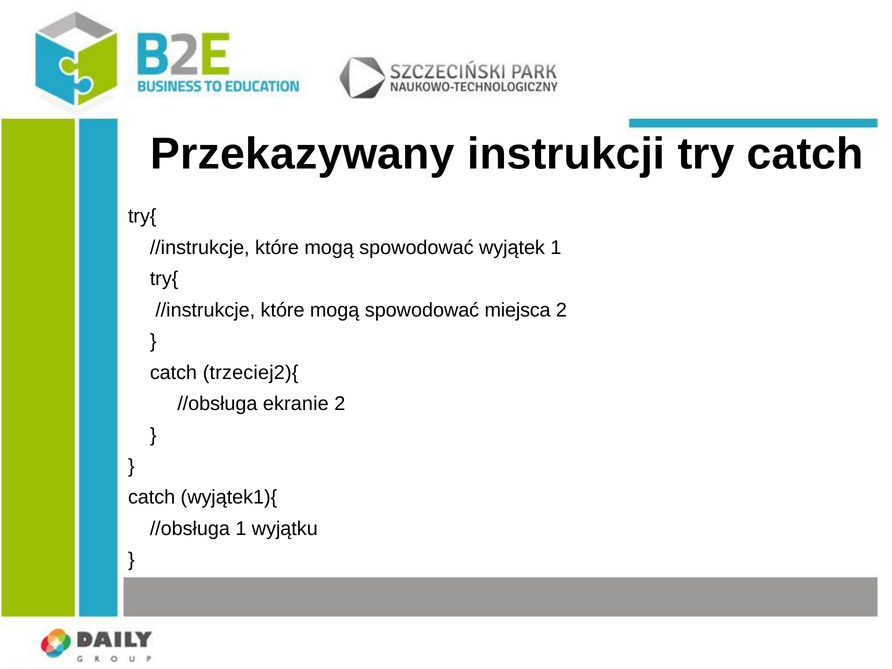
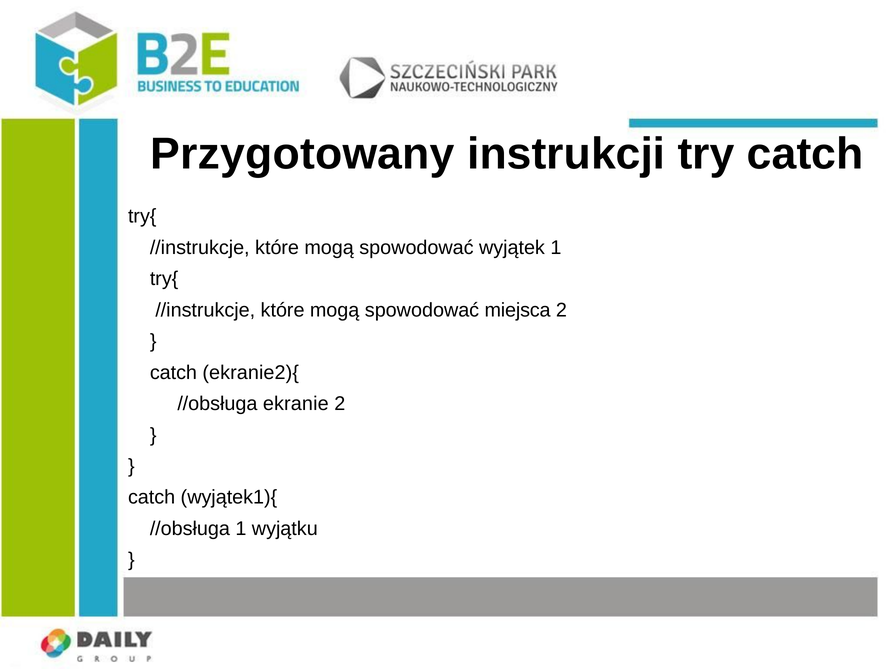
Przekazywany: Przekazywany -> Przygotowany
trzeciej2){: trzeciej2){ -> ekranie2){
